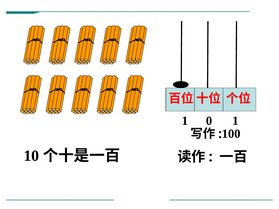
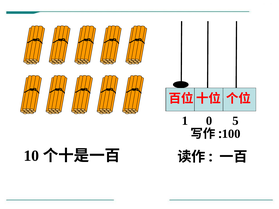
0 1: 1 -> 5
